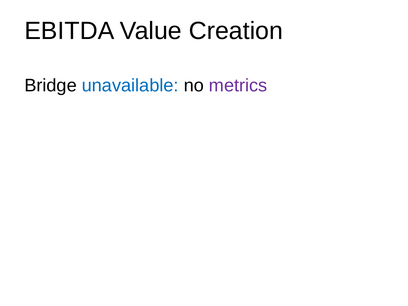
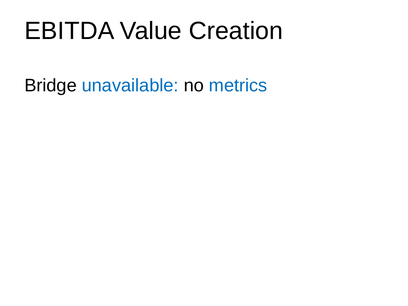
metrics colour: purple -> blue
